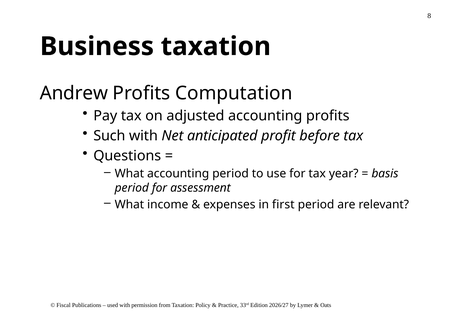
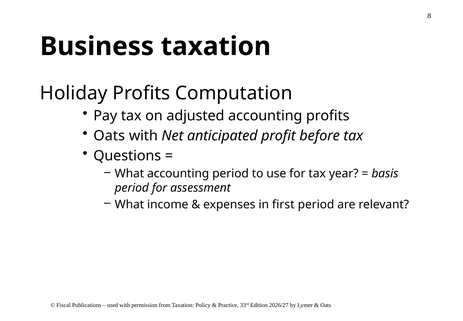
Andrew: Andrew -> Holiday
Such at (109, 136): Such -> Oats
